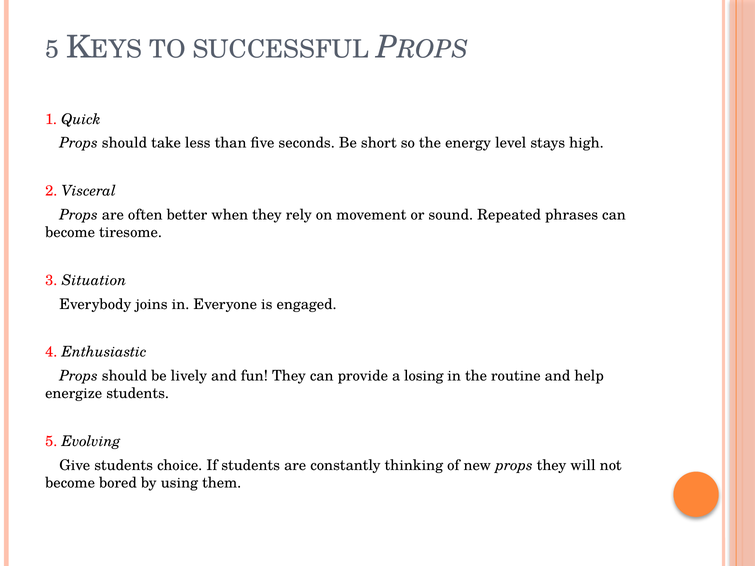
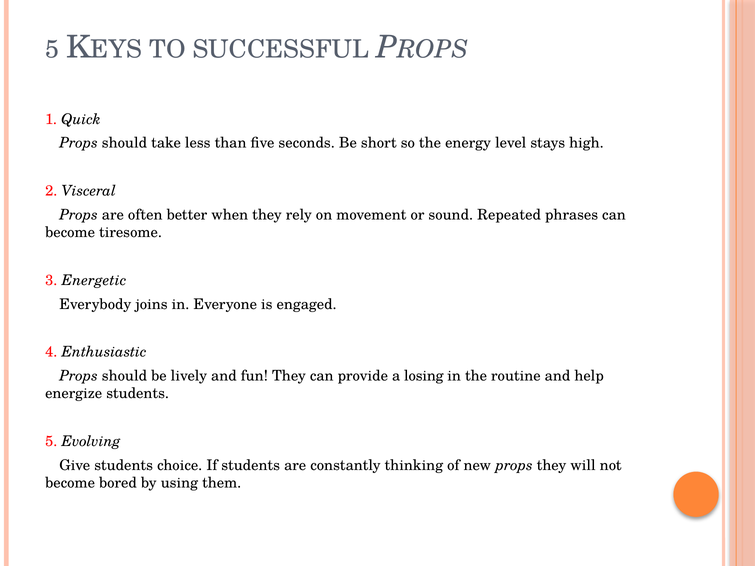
Situation: Situation -> Energetic
